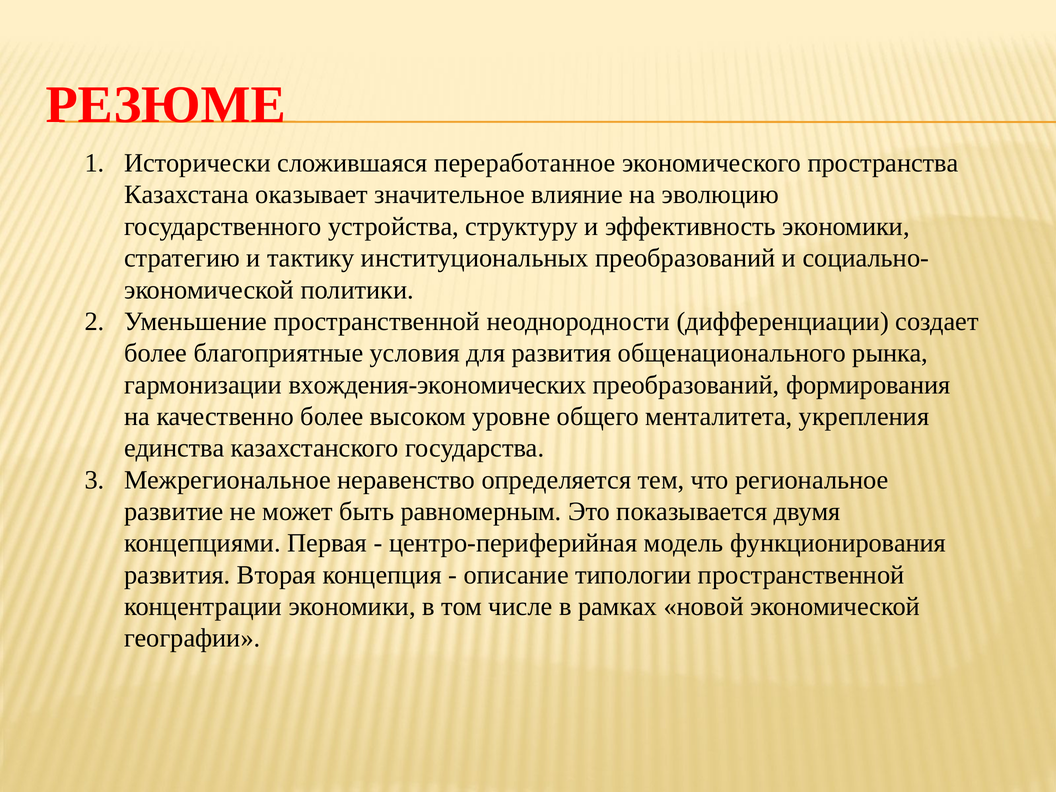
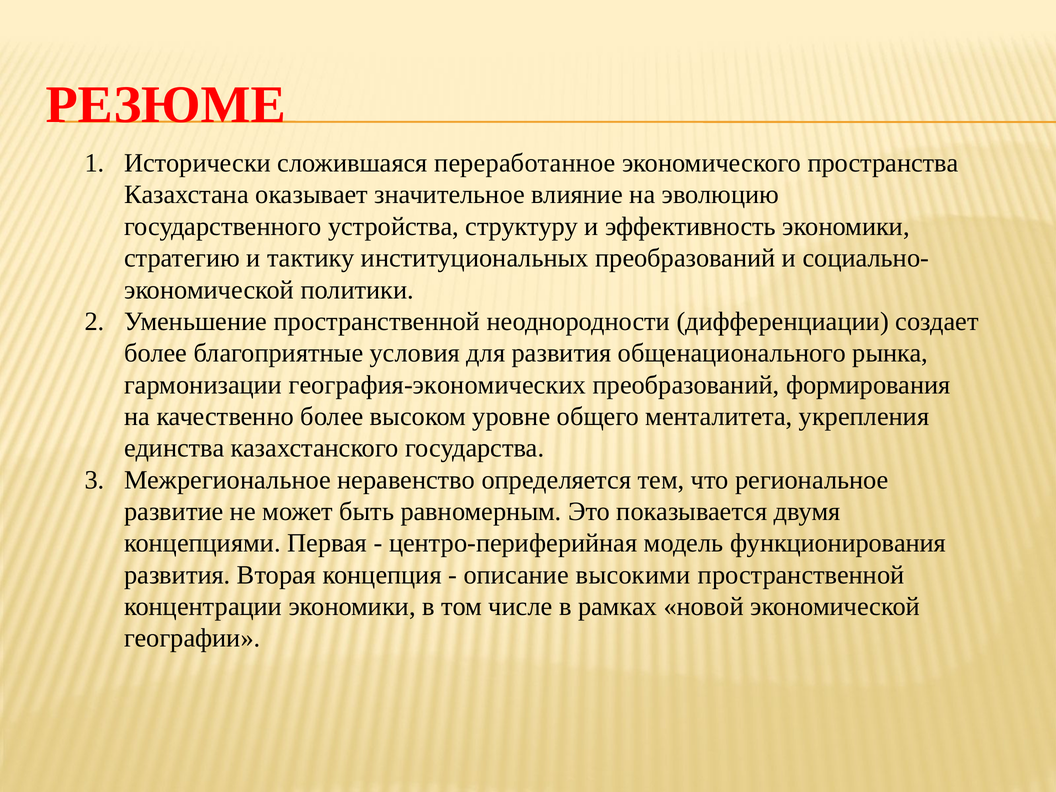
вхождения-экономических: вхождения-экономических -> география-экономических
типологии: типологии -> высокими
